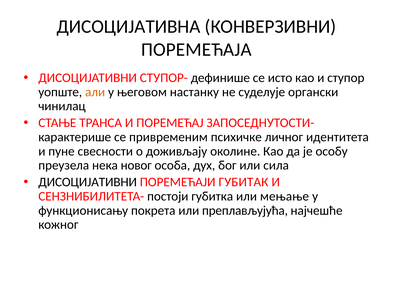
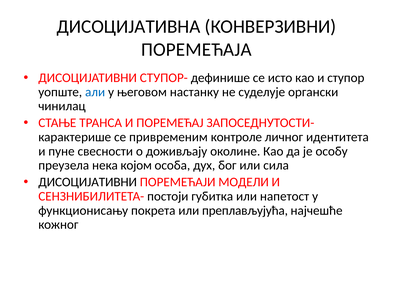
али colour: orange -> blue
психичке: психичке -> контроле
новог: новог -> којом
ГУБИТАК: ГУБИТАК -> МОДЕЛИ
мењање: мењање -> напетост
